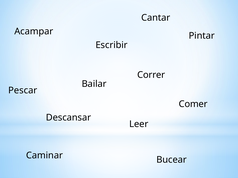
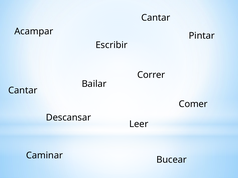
Pescar at (23, 91): Pescar -> Cantar
